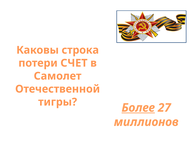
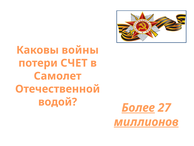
строка: строка -> войны
тигры: тигры -> водой
миллионов underline: none -> present
